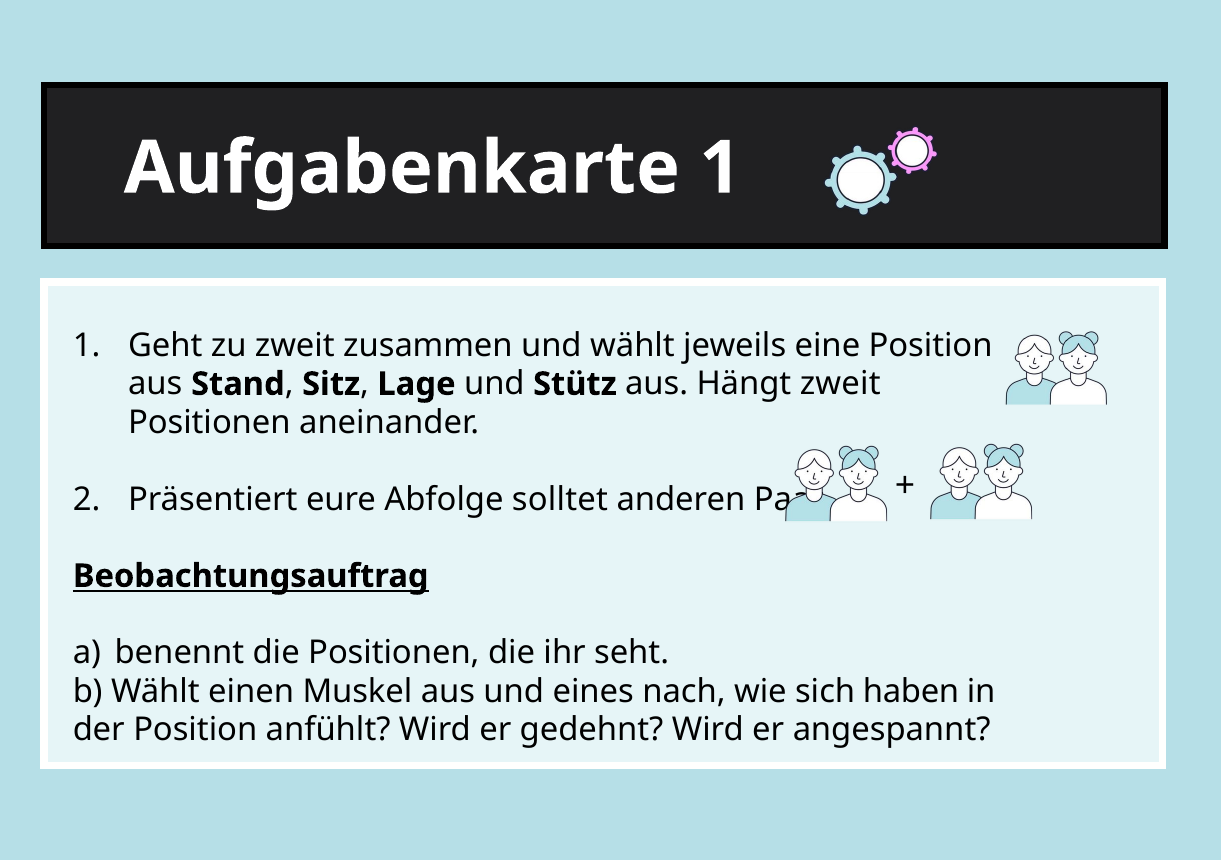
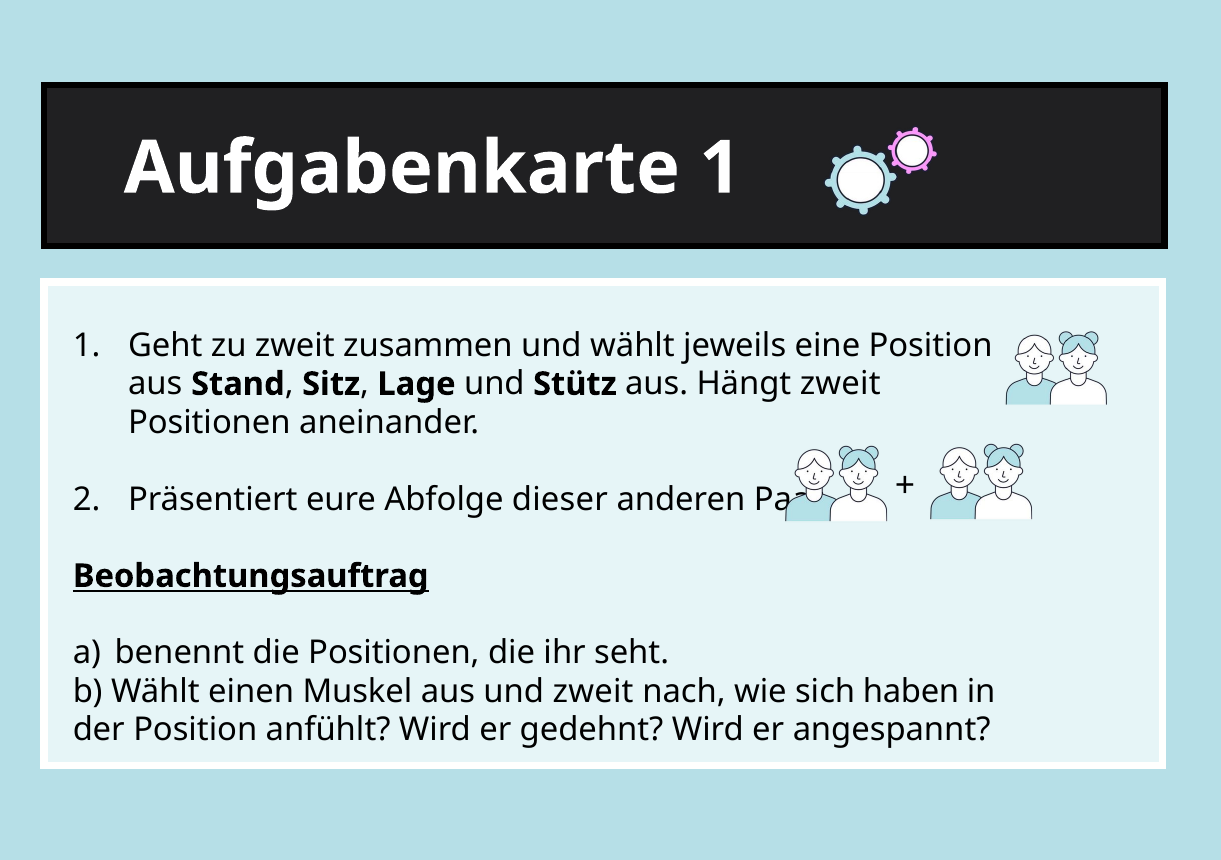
solltet: solltet -> dieser
und eines: eines -> zweit
